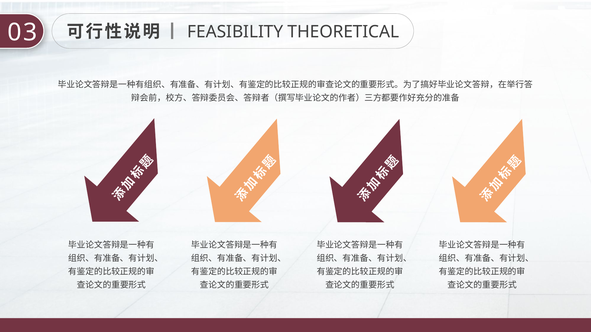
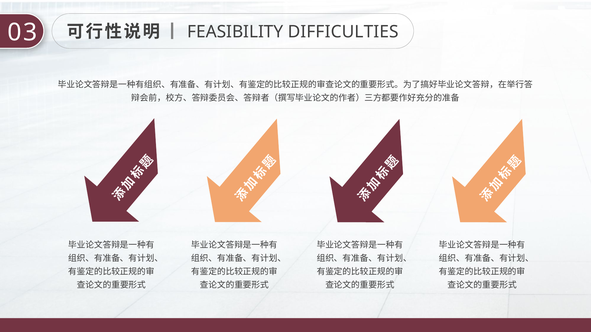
THEORETICAL: THEORETICAL -> DIFFICULTIES
